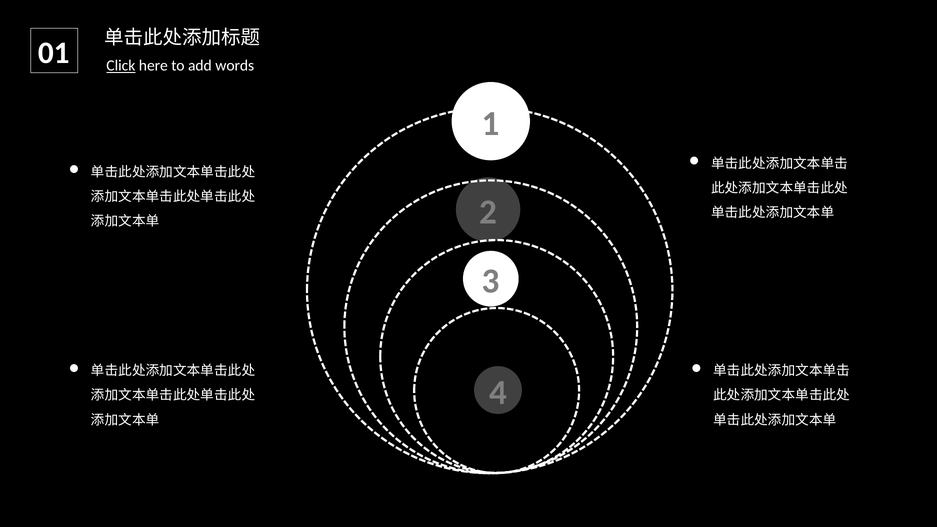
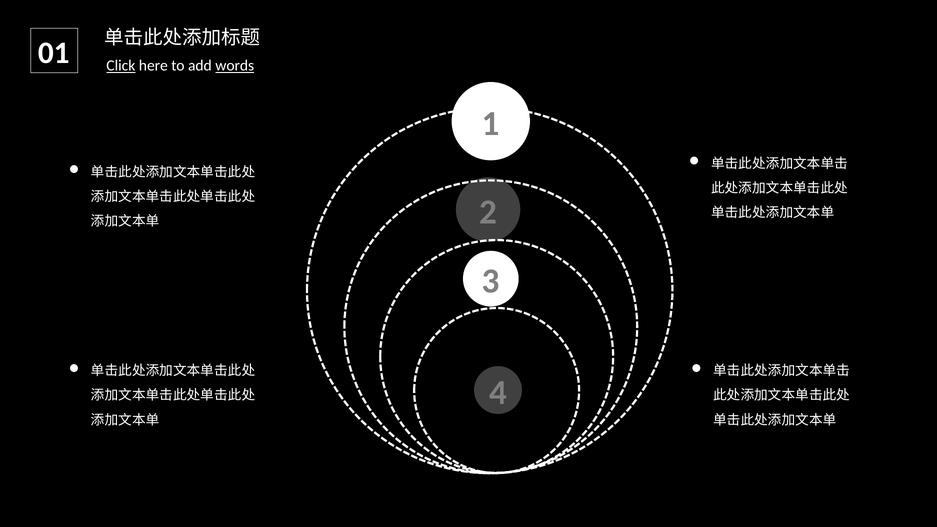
words underline: none -> present
